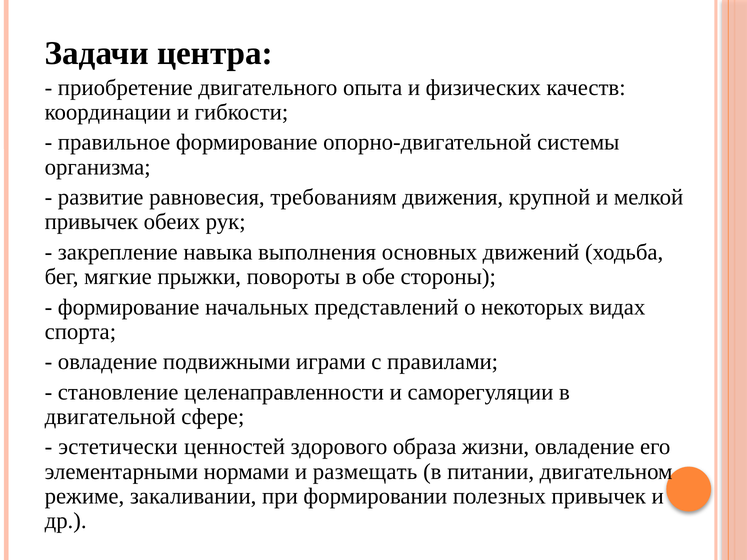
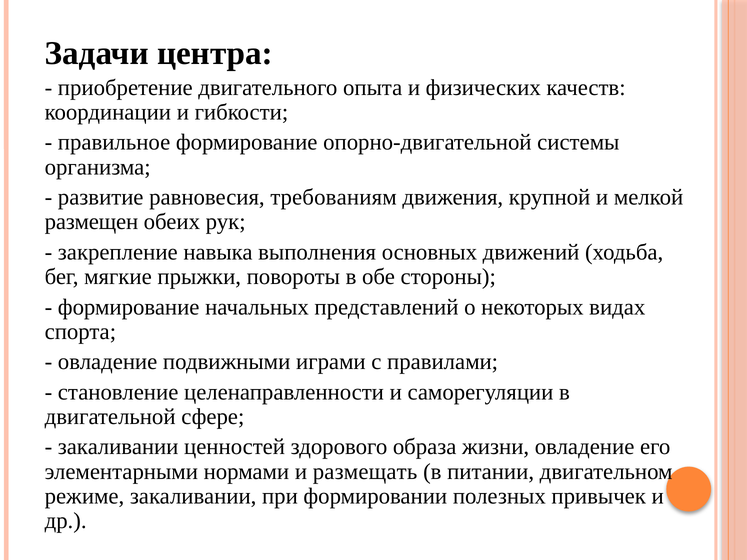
привычек at (91, 222): привычек -> размещен
эстетически at (118, 447): эстетически -> закаливании
